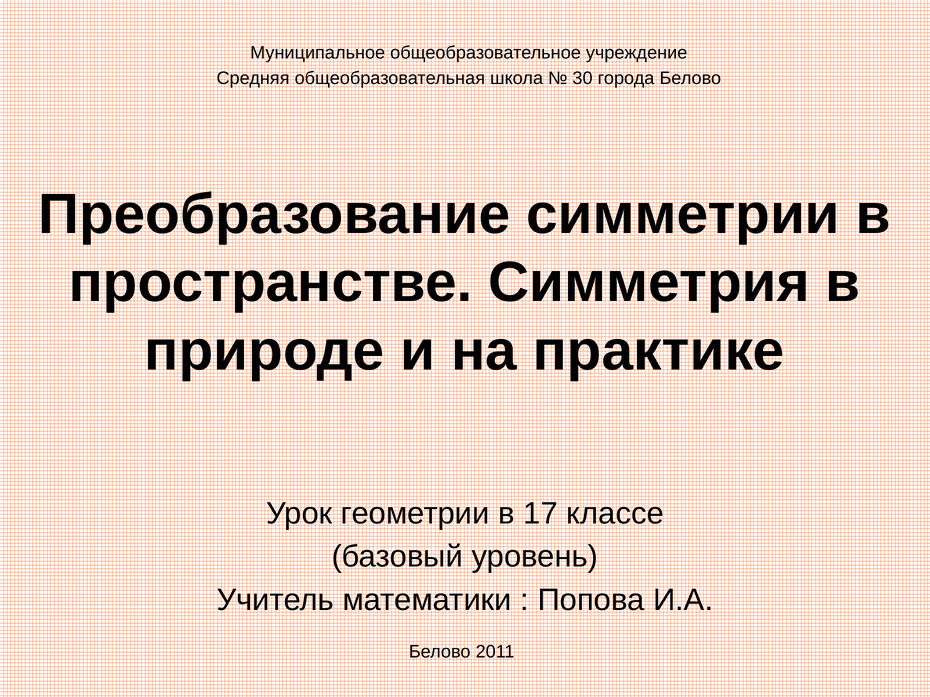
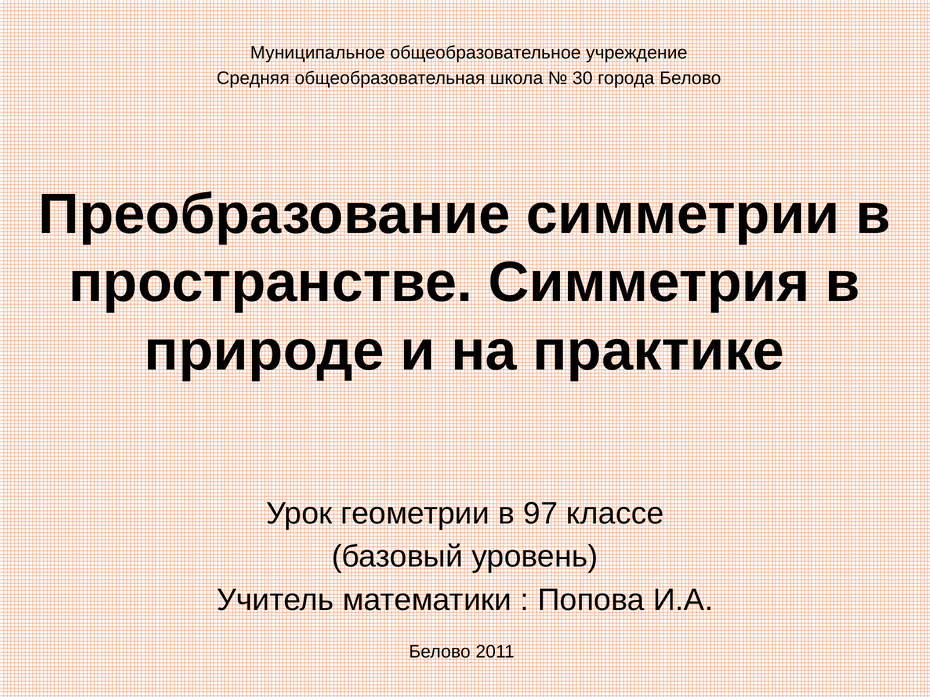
17: 17 -> 97
